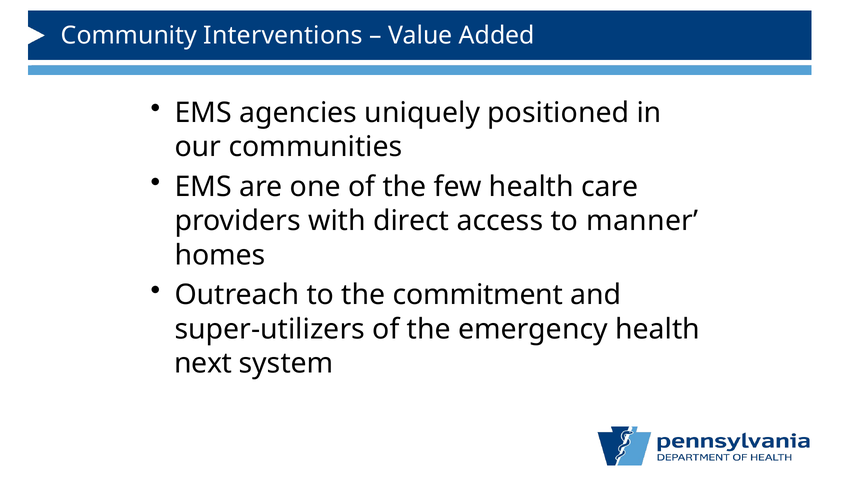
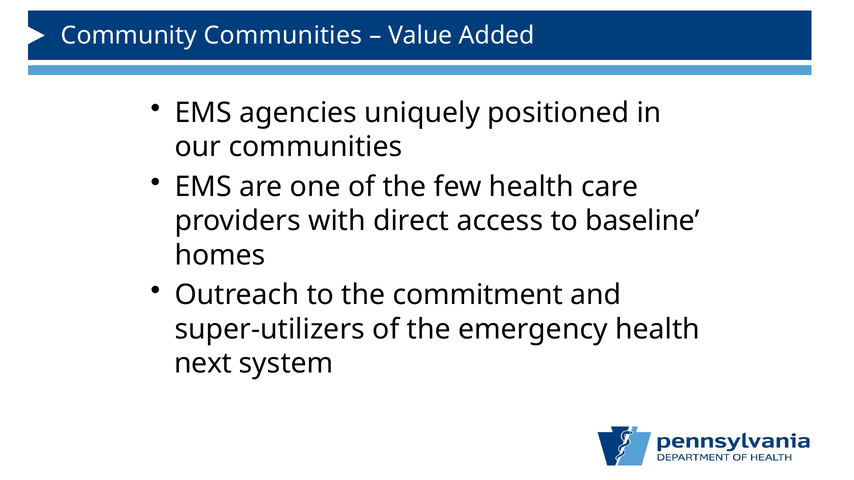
Community Interventions: Interventions -> Communities
manner: manner -> baseline
